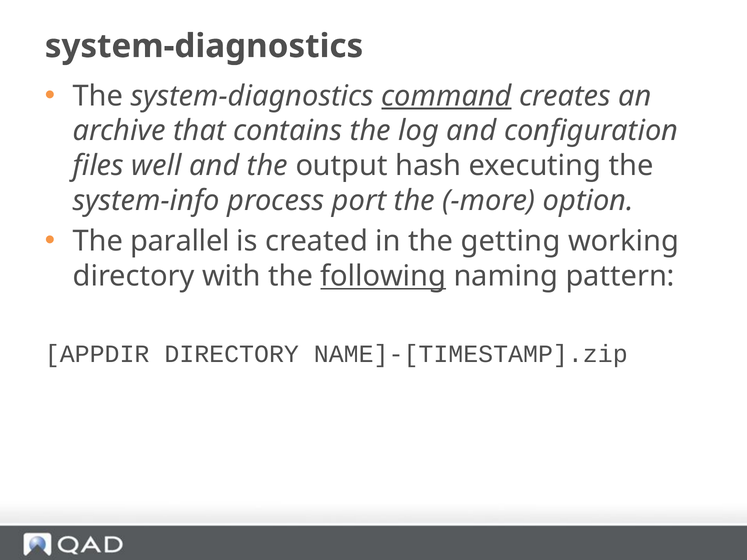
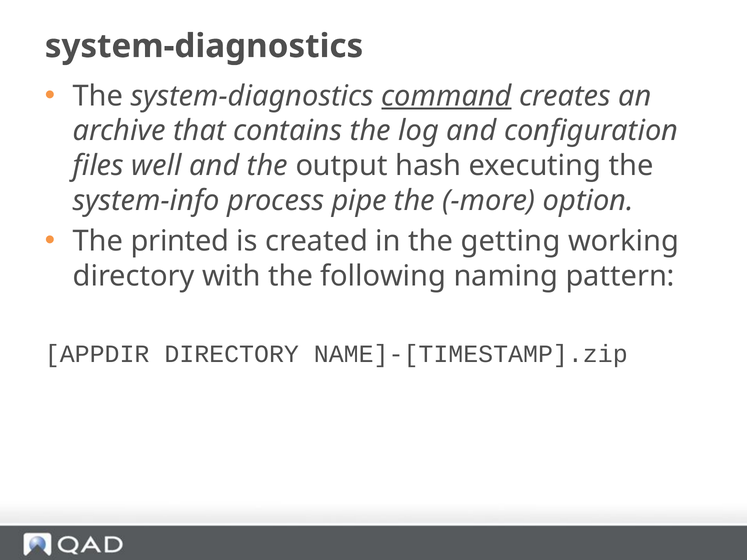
port: port -> pipe
parallel: parallel -> printed
following underline: present -> none
